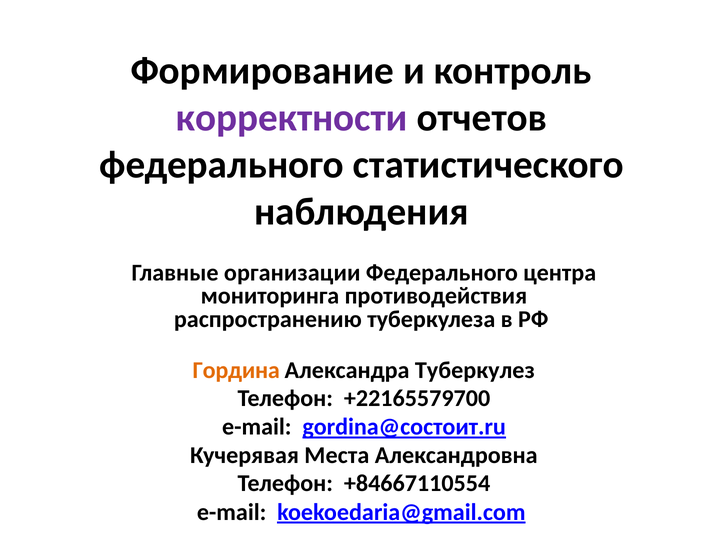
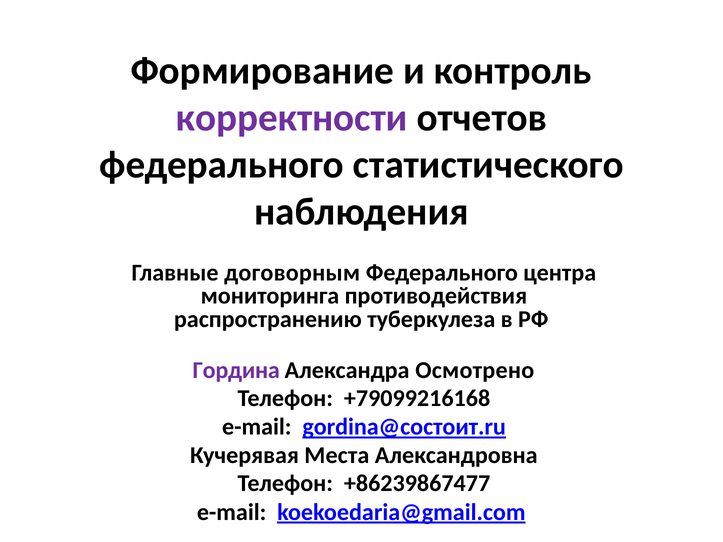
организации: организации -> договорным
Гордина colour: orange -> purple
Туберкулез: Туберкулез -> Осмотрено
+22165579700: +22165579700 -> +79099216168
+84667110554: +84667110554 -> +86239867477
